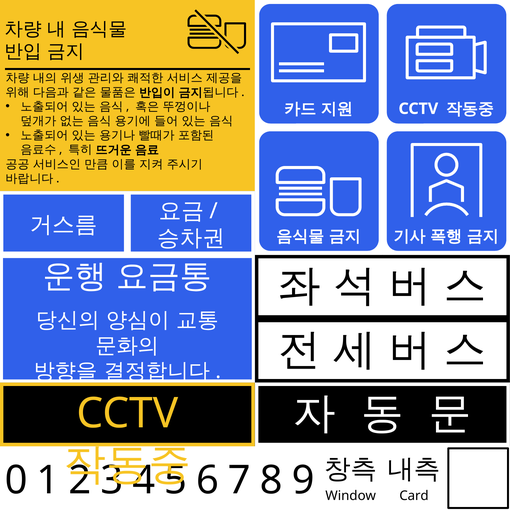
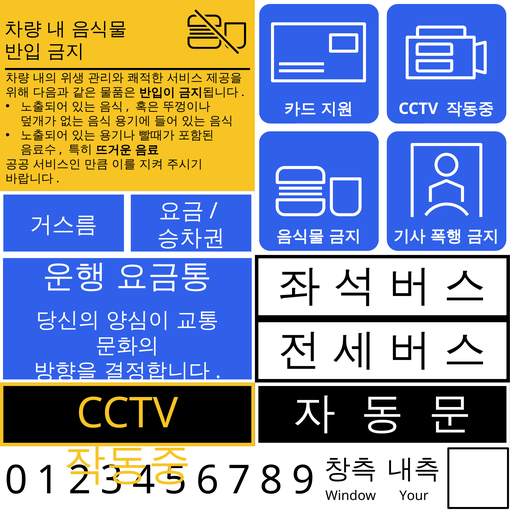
Card: Card -> Your
